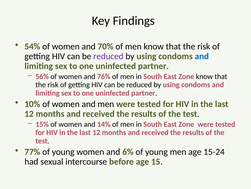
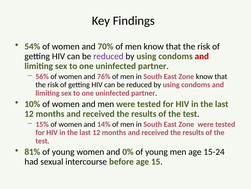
and at (202, 56) colour: blue -> red
77%: 77% -> 81%
6%: 6% -> 0%
